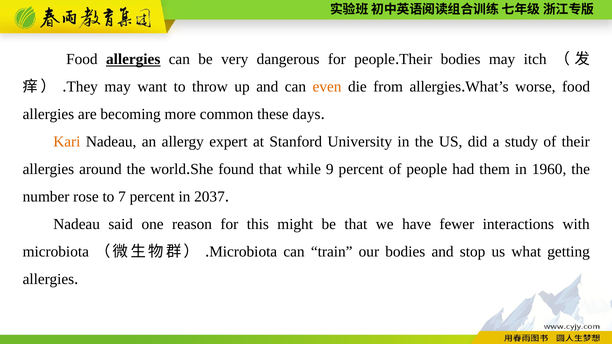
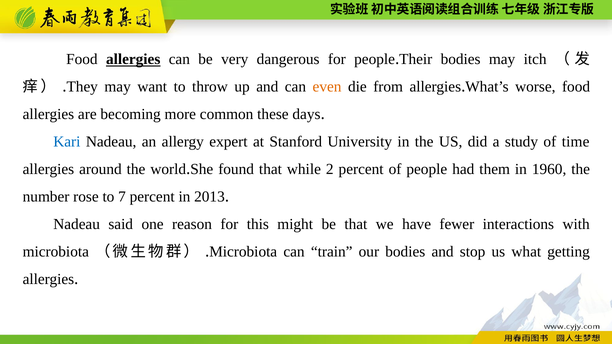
Kari colour: orange -> blue
of their: their -> time
9: 9 -> 2
2037: 2037 -> 2013
